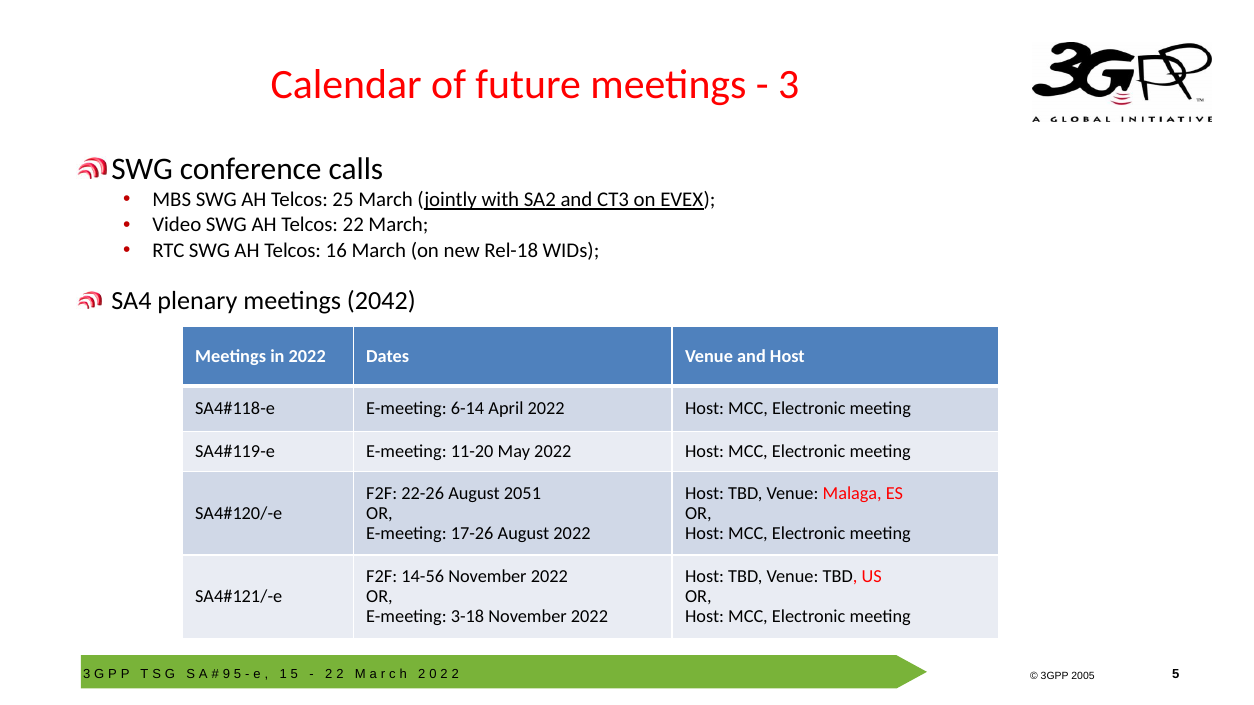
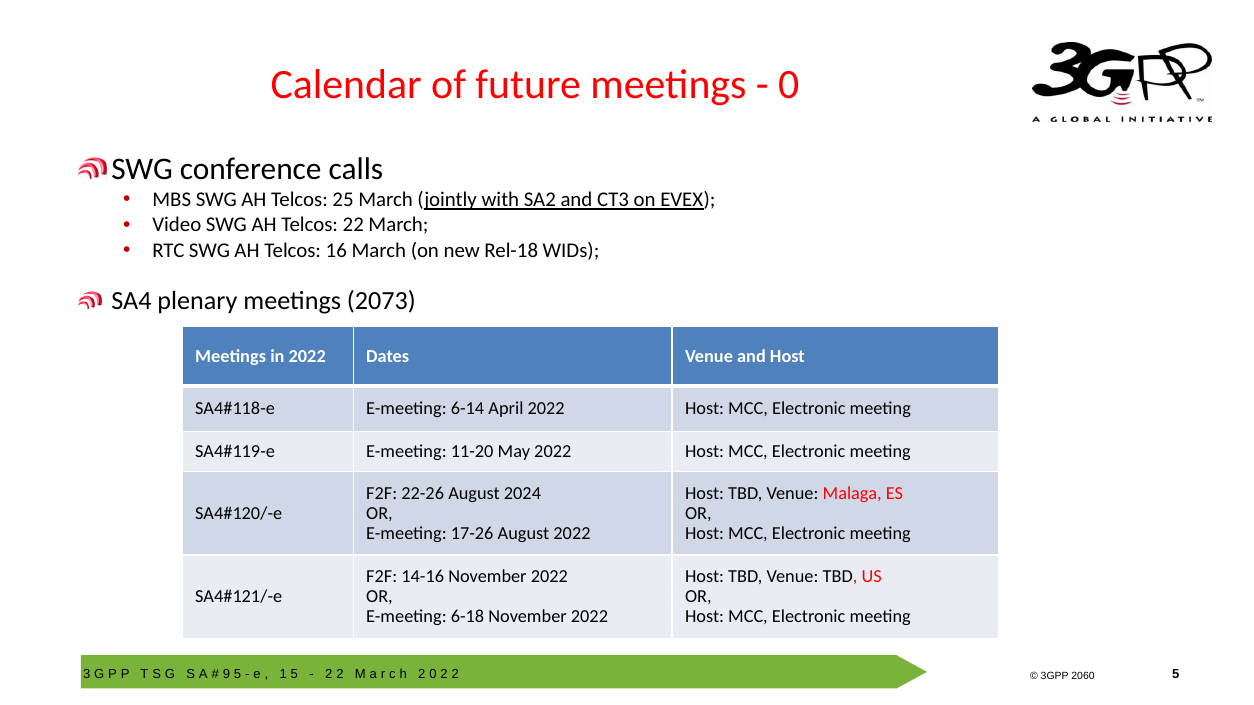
3 at (789, 85): 3 -> 0
2042: 2042 -> 2073
2051: 2051 -> 2024
14-56: 14-56 -> 14-16
3-18: 3-18 -> 6-18
2005: 2005 -> 2060
